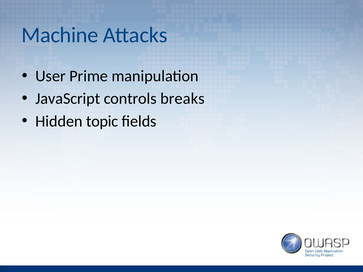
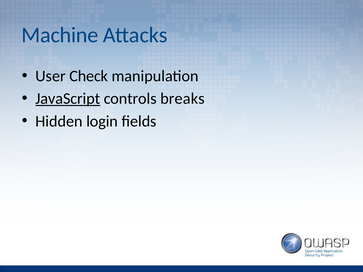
Prime: Prime -> Check
JavaScript underline: none -> present
topic: topic -> login
